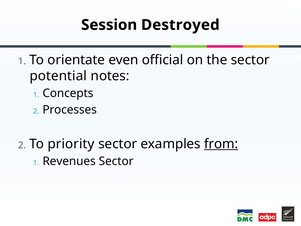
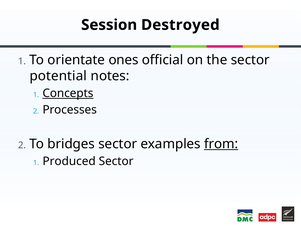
even: even -> ones
Concepts underline: none -> present
priority: priority -> bridges
Revenues: Revenues -> Produced
